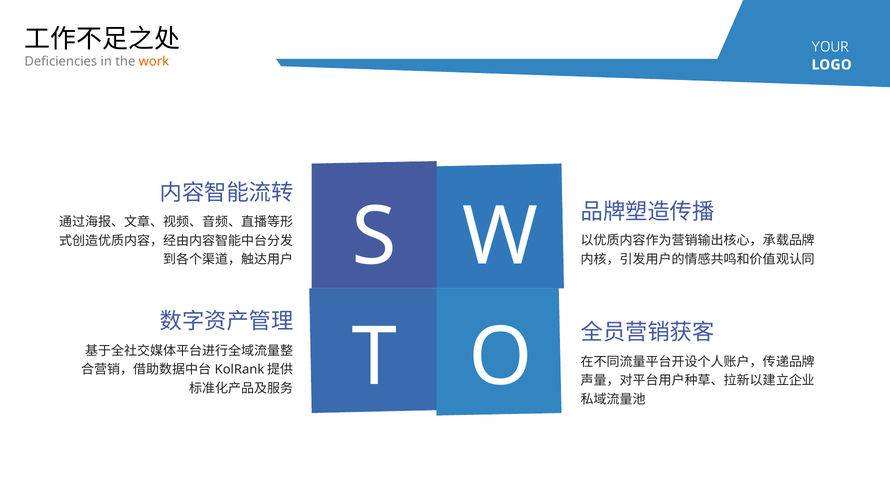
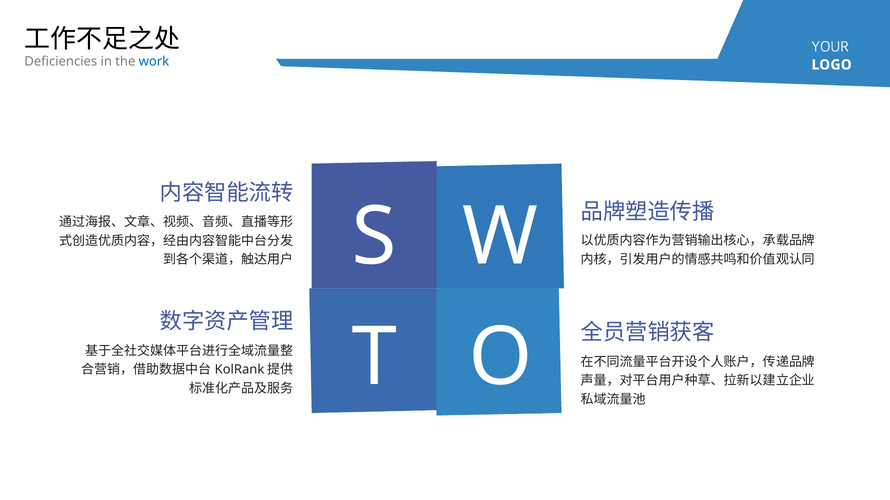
work colour: orange -> blue
